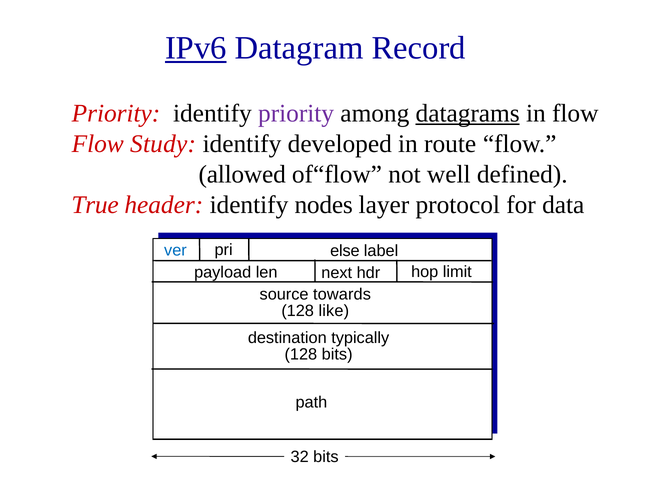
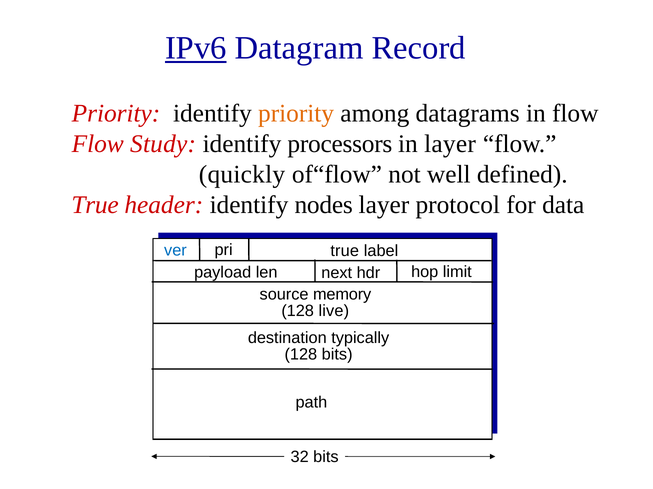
priority at (296, 114) colour: purple -> orange
datagrams underline: present -> none
developed: developed -> processors
in route: route -> layer
allowed: allowed -> quickly
else at (345, 251): else -> true
towards: towards -> memory
like: like -> live
